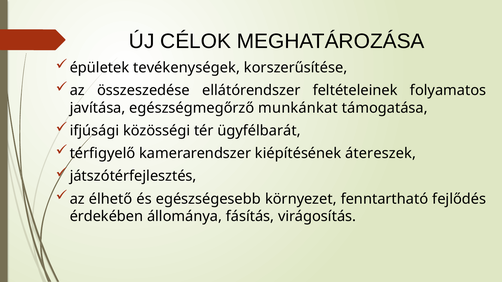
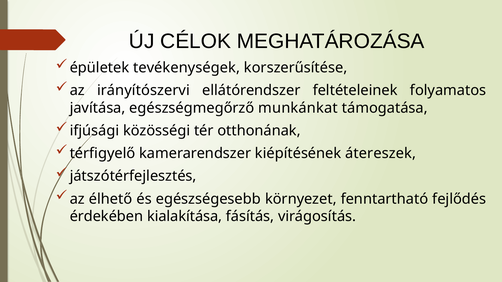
összeszedése: összeszedése -> irányítószervi
ügyfélbarát: ügyfélbarát -> otthonának
állománya: állománya -> kialakítása
